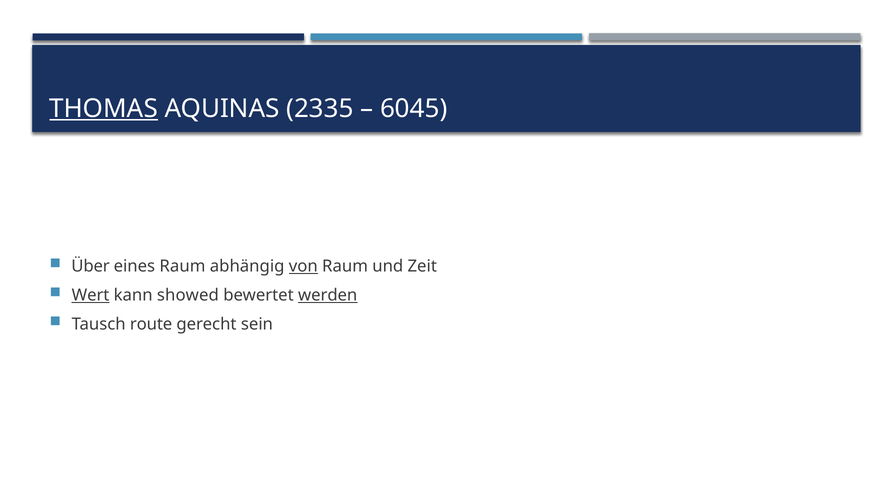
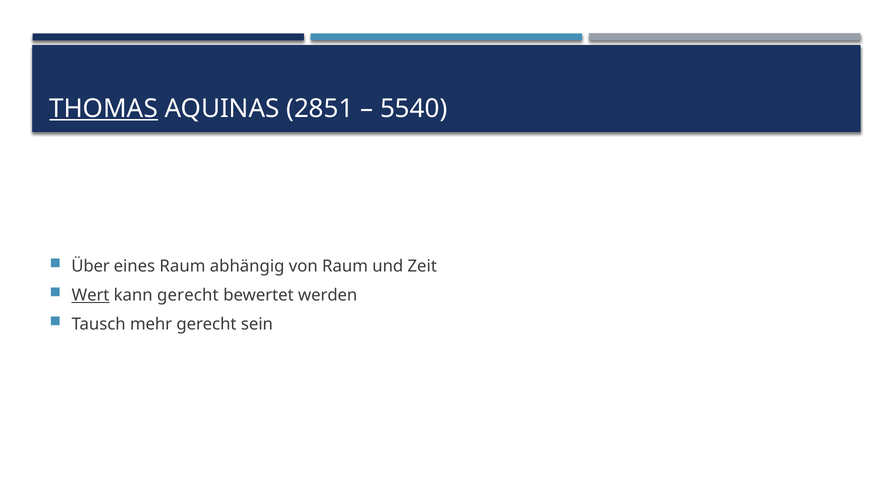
2335: 2335 -> 2851
6045: 6045 -> 5540
von underline: present -> none
kann showed: showed -> gerecht
werden underline: present -> none
route: route -> mehr
